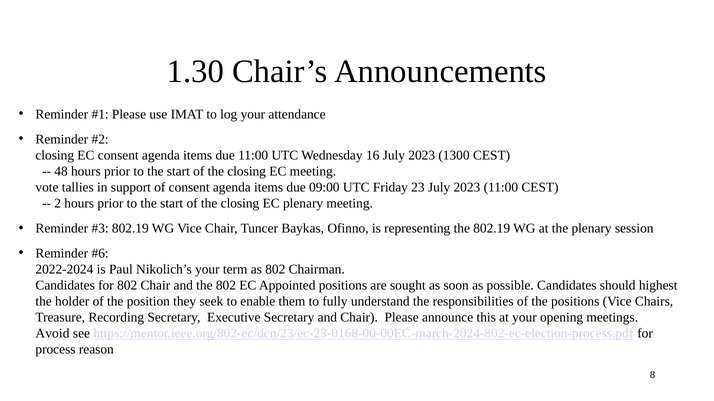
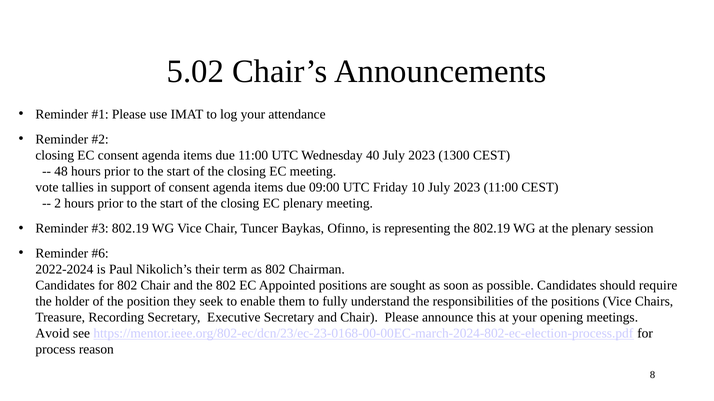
1.30: 1.30 -> 5.02
16: 16 -> 40
23: 23 -> 10
Nikolich’s your: your -> their
highest: highest -> require
